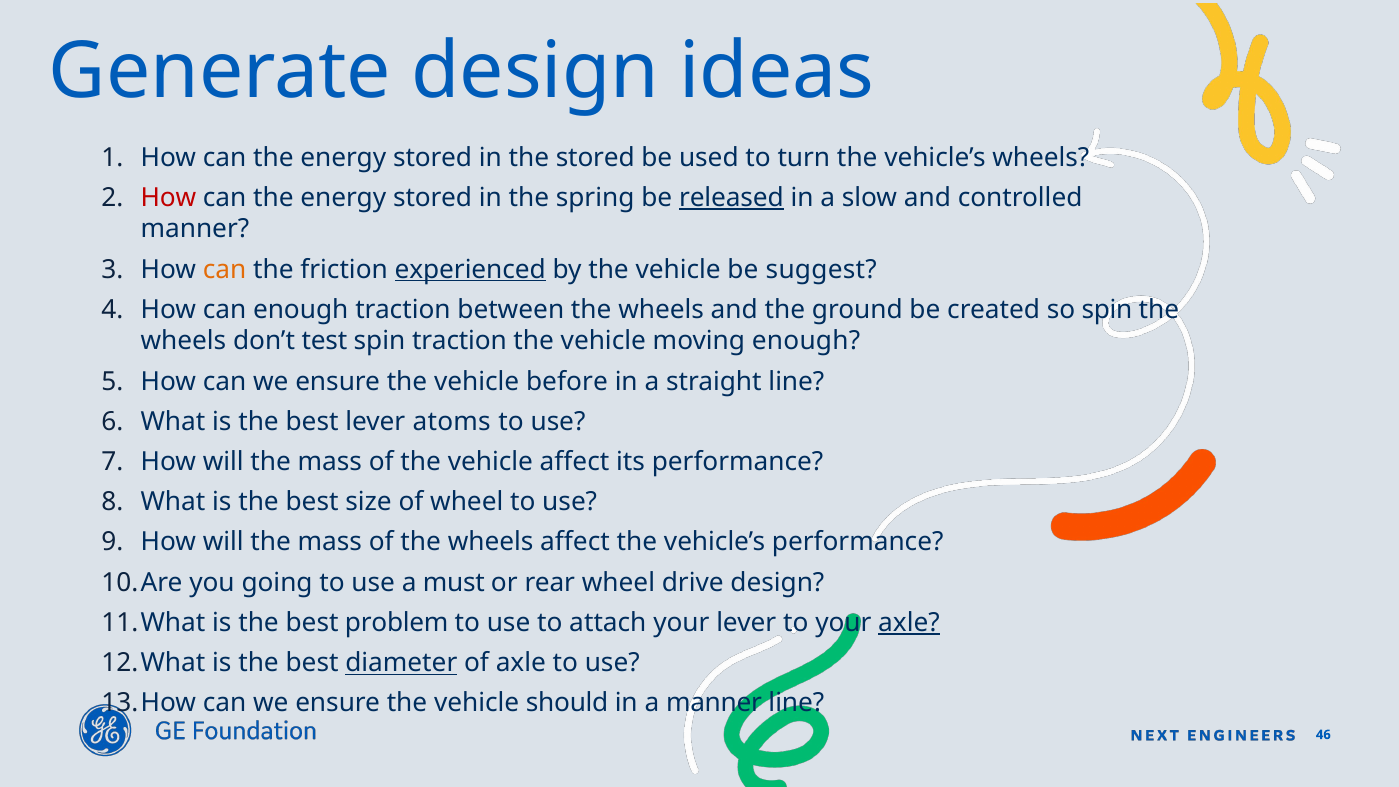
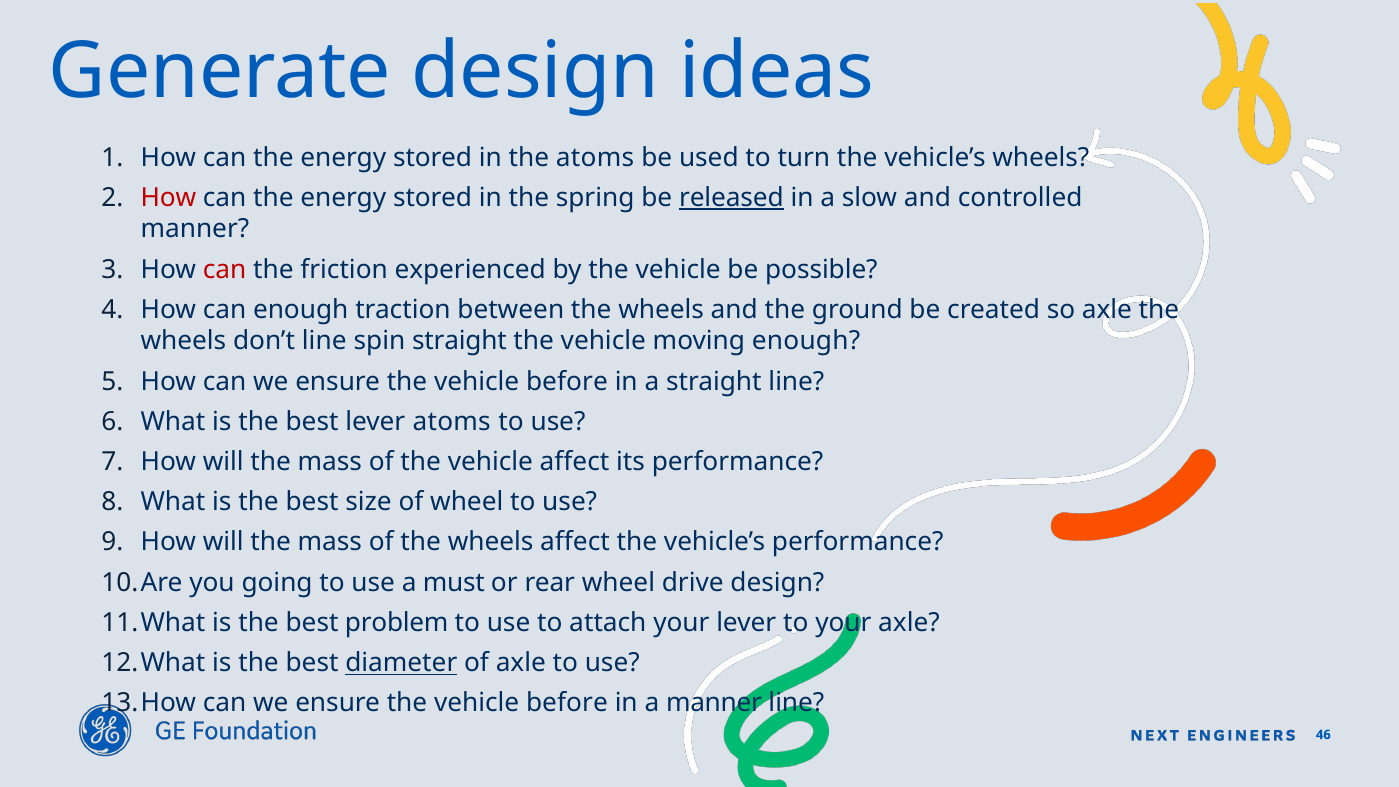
the stored: stored -> atoms
can at (225, 269) colour: orange -> red
experienced underline: present -> none
suggest: suggest -> possible
so spin: spin -> axle
don’t test: test -> line
spin traction: traction -> straight
axle at (909, 623) underline: present -> none
should at (567, 703): should -> before
